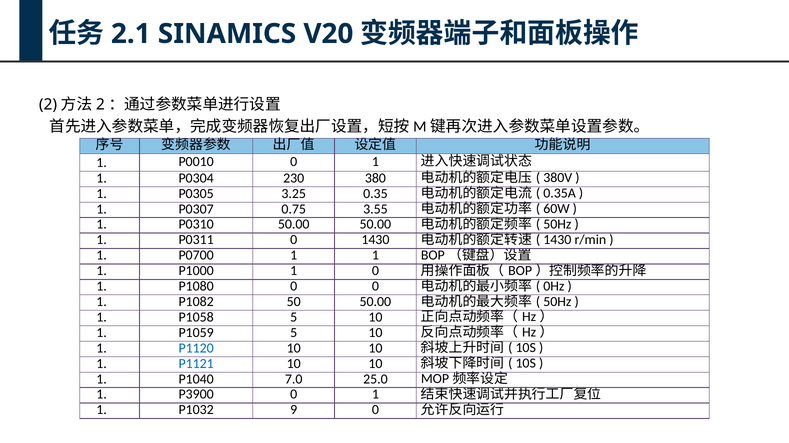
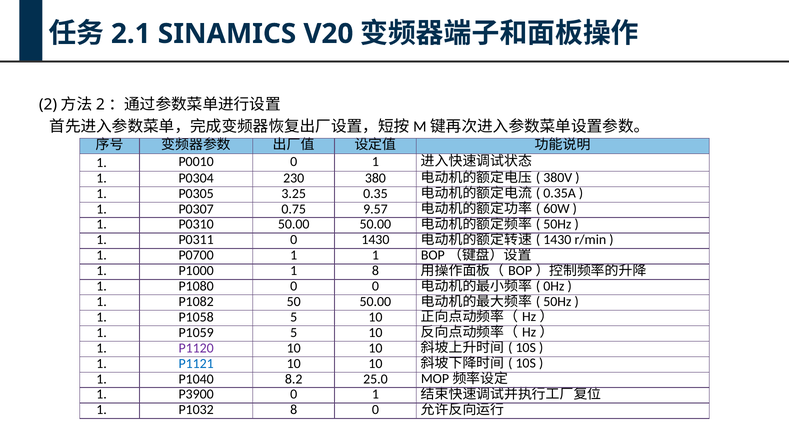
3.55: 3.55 -> 9.57
1 0: 0 -> 8
P1120 colour: blue -> purple
7.0: 7.0 -> 8.2
P1032 9: 9 -> 8
